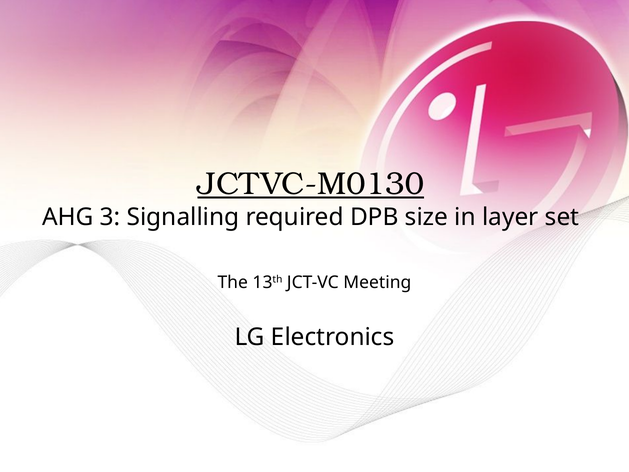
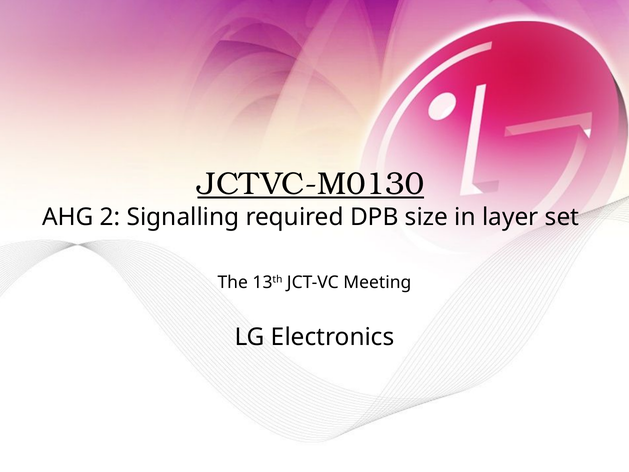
3: 3 -> 2
